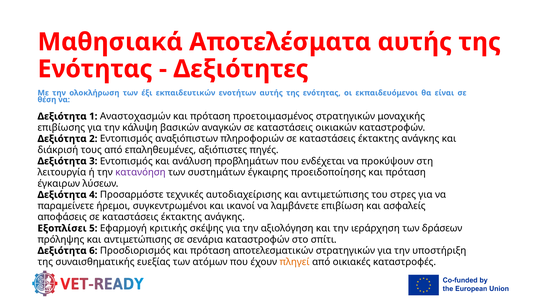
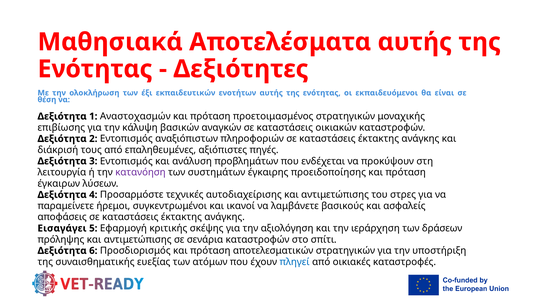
επιβίωση: επιβίωση -> βασικούς
Εξοπλίσει: Εξοπλίσει -> Εισαγάγει
πληγεί colour: orange -> blue
